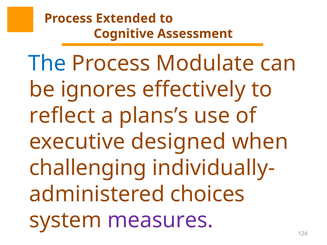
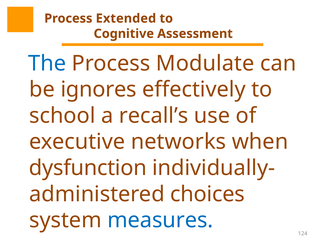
reflect: reflect -> school
plans’s: plans’s -> recall’s
designed: designed -> networks
challenging: challenging -> dysfunction
measures colour: purple -> blue
